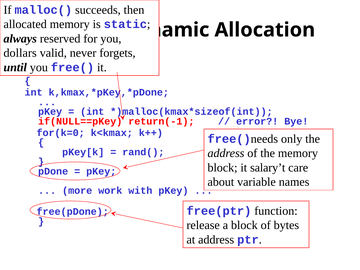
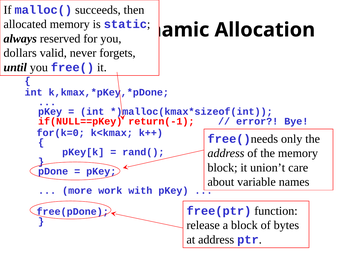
salary’t: salary’t -> union’t
